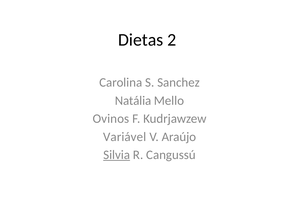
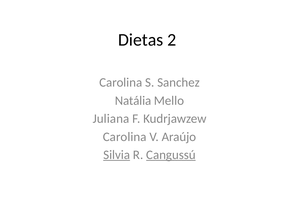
Ovinos: Ovinos -> Juliana
Variável at (125, 136): Variável -> Carolina
Cangussú underline: none -> present
